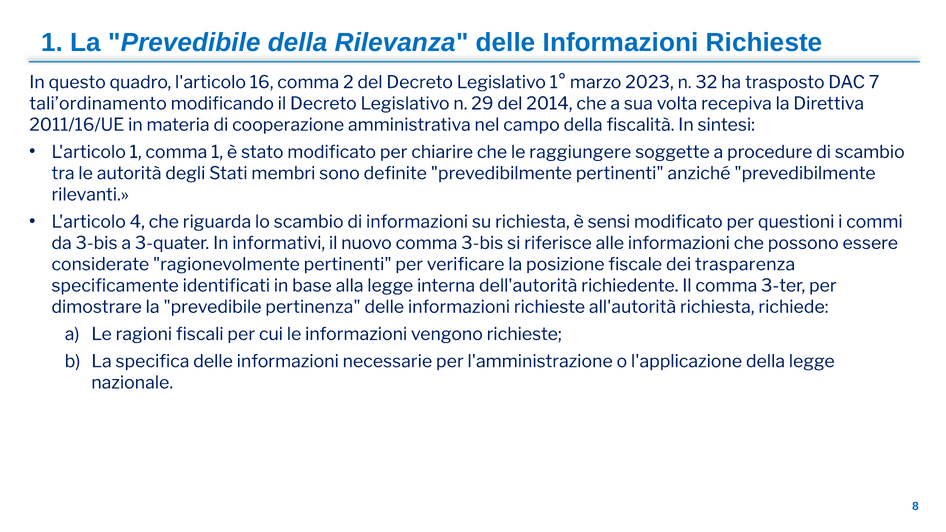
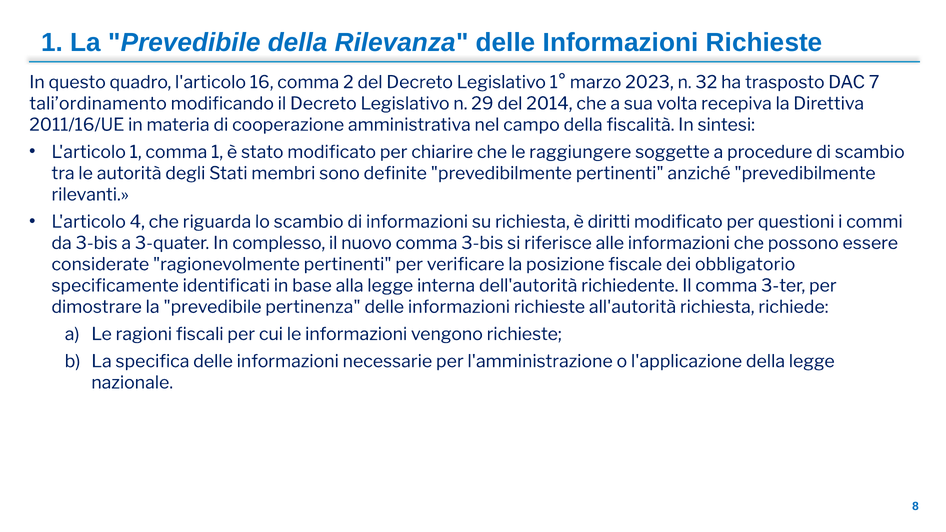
sensi: sensi -> diritti
informativi: informativi -> complesso
trasparenza: trasparenza -> obbligatorio
